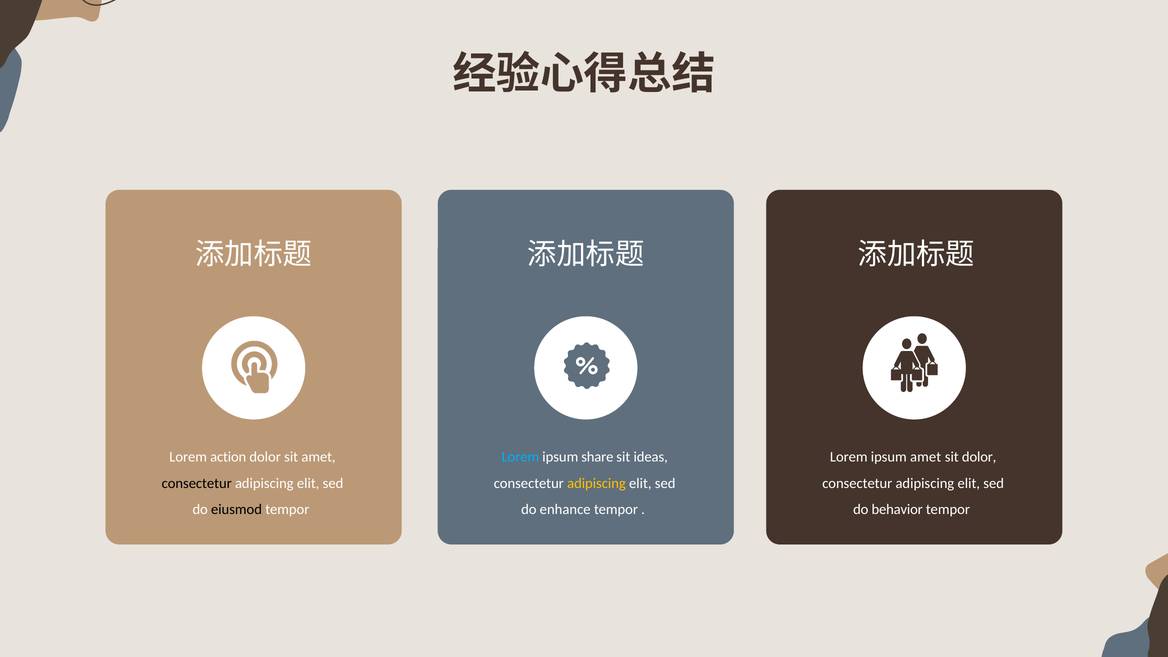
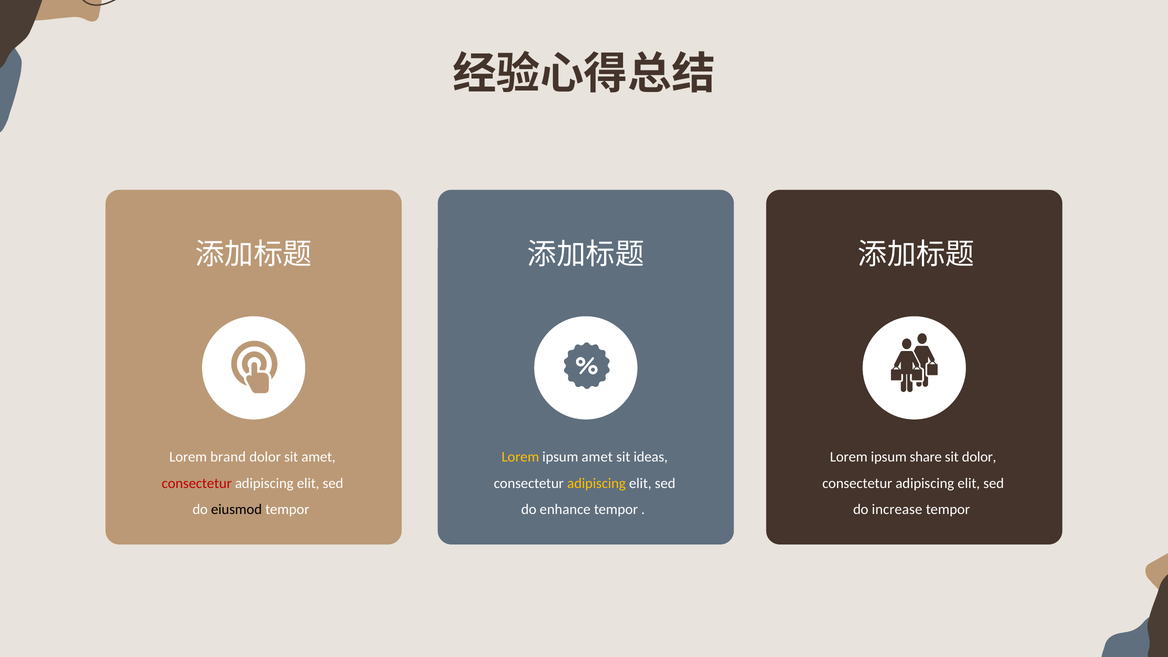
action: action -> brand
Lorem at (520, 457) colour: light blue -> yellow
ipsum share: share -> amet
ipsum amet: amet -> share
consectetur at (197, 483) colour: black -> red
behavior: behavior -> increase
